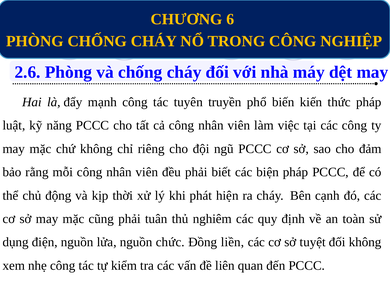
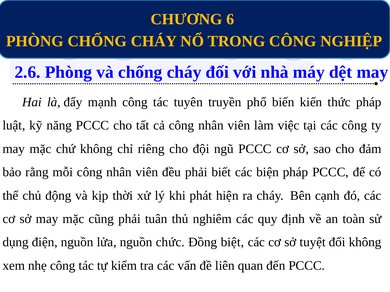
liền: liền -> biệt
